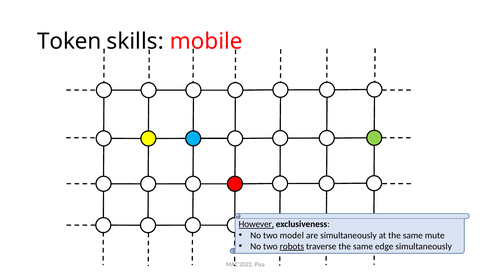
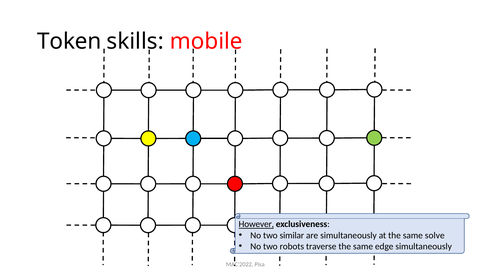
model: model -> similar
mute: mute -> solve
robots underline: present -> none
